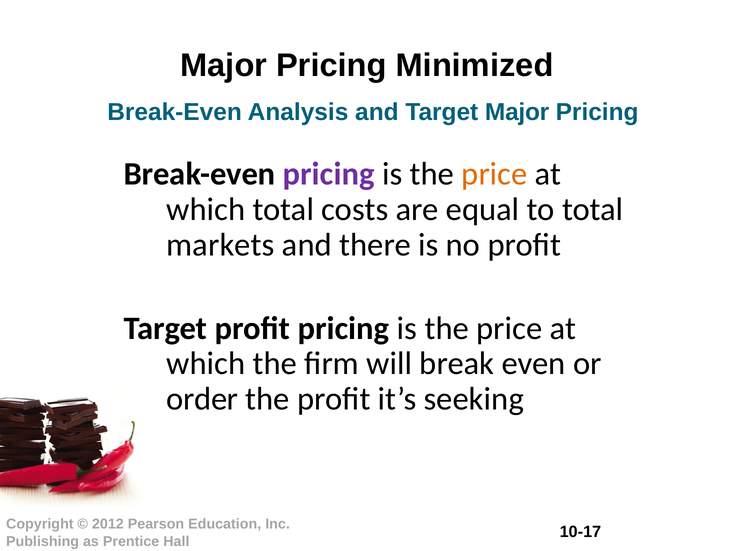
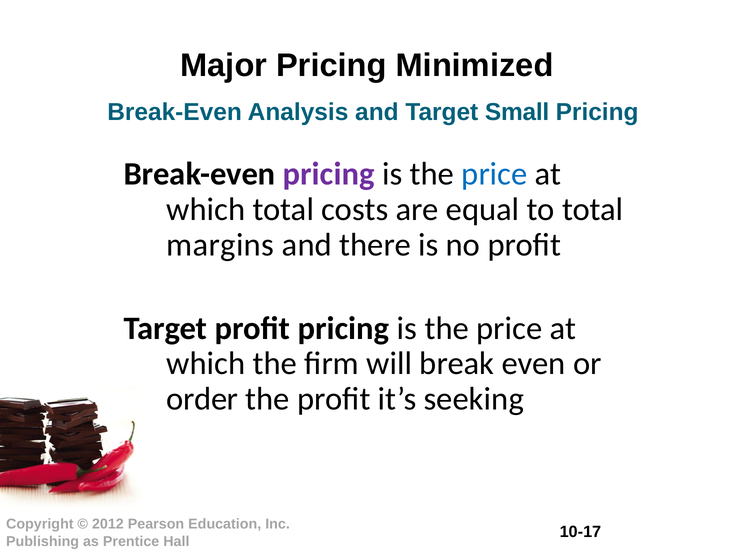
Target Major: Major -> Small
price at (494, 174) colour: orange -> blue
markets: markets -> margins
